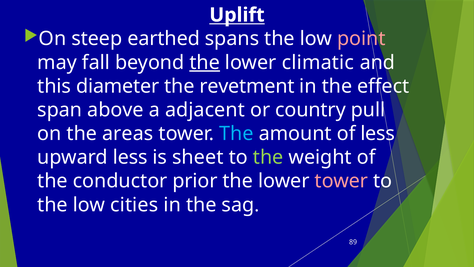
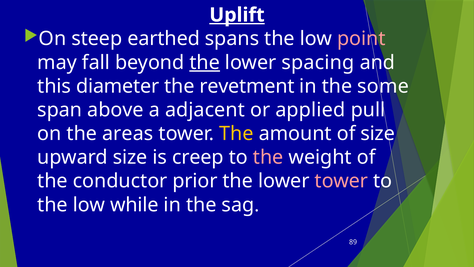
Uplift underline: none -> present
climatic: climatic -> spacing
effect: effect -> some
country: country -> applied
The at (236, 133) colour: light blue -> yellow
of less: less -> size
upward less: less -> size
sheet: sheet -> creep
the at (268, 157) colour: light green -> pink
cities: cities -> while
